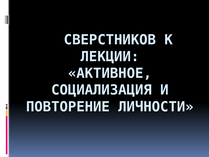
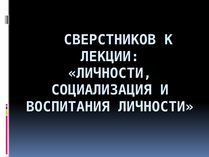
АКТИВНОЕ at (110, 73): АКТИВНОЕ -> ЛИЧНОСТИ
ПОВТОРЕНИЕ: ПОВТОРЕНИЕ -> ВОСПИТАНИЯ
